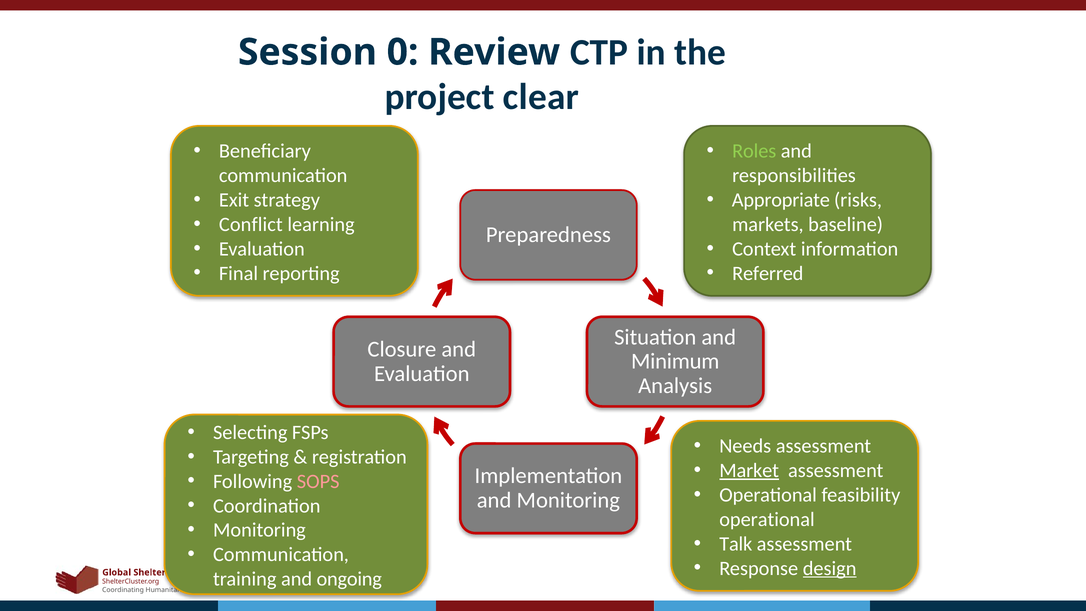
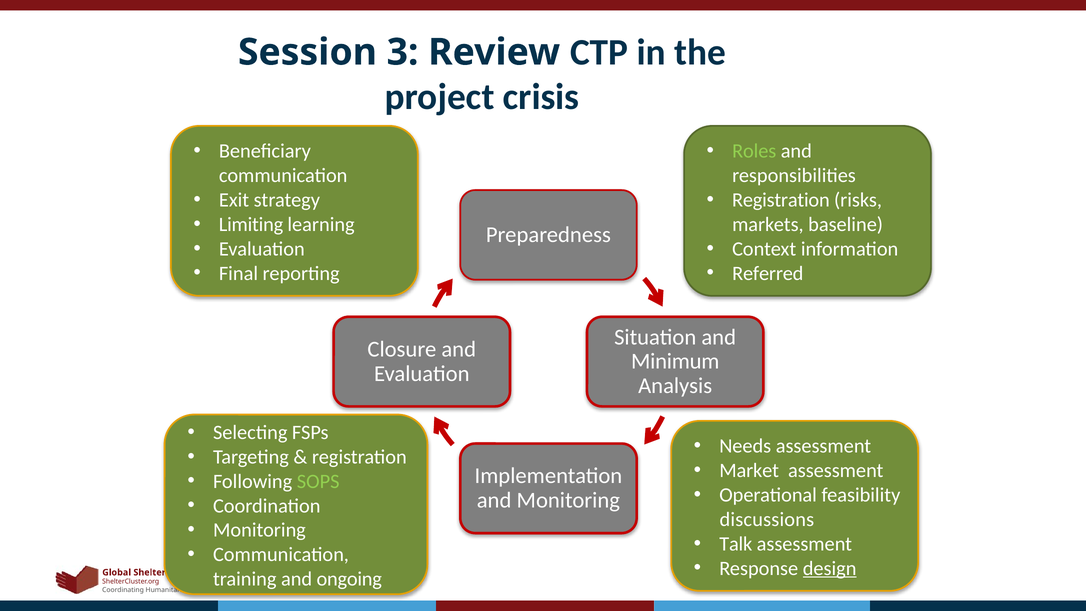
0: 0 -> 3
clear: clear -> crisis
Appropriate at (781, 200): Appropriate -> Registration
Conflict: Conflict -> Limiting
Market underline: present -> none
SOPS colour: pink -> light green
operational at (767, 519): operational -> discussions
